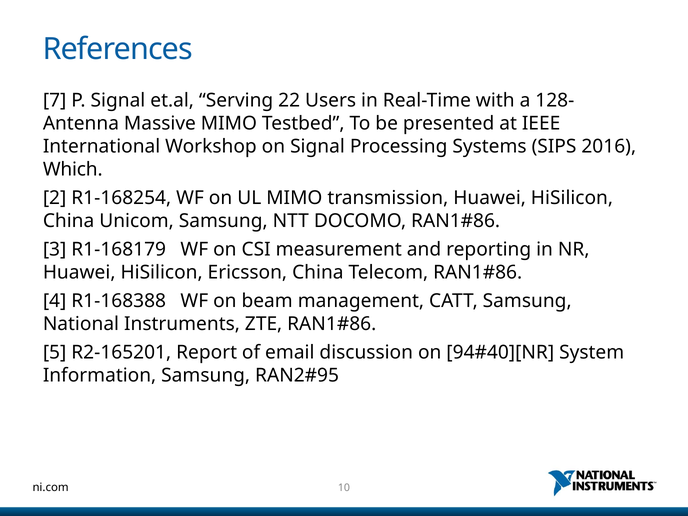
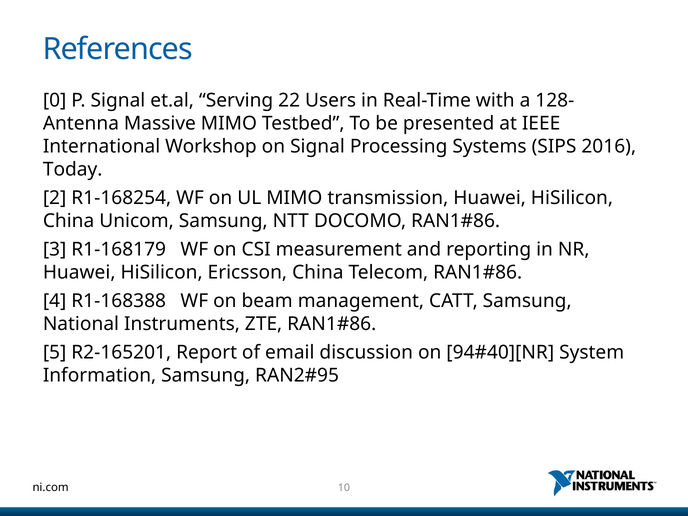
7: 7 -> 0
Which: Which -> Today
